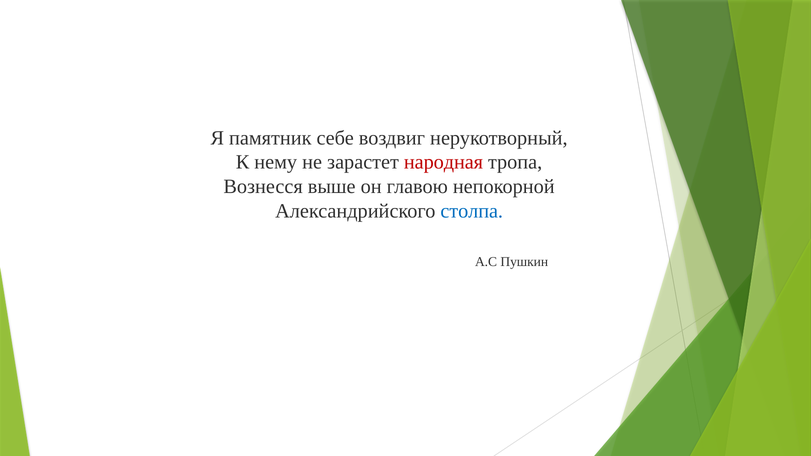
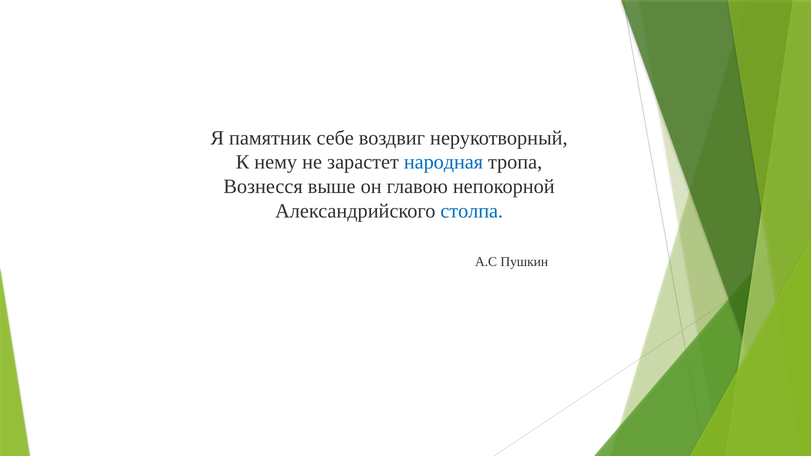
народная colour: red -> blue
